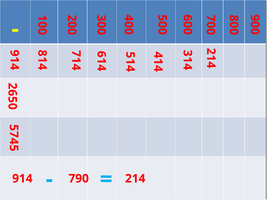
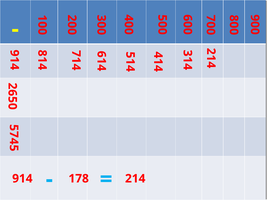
790: 790 -> 178
